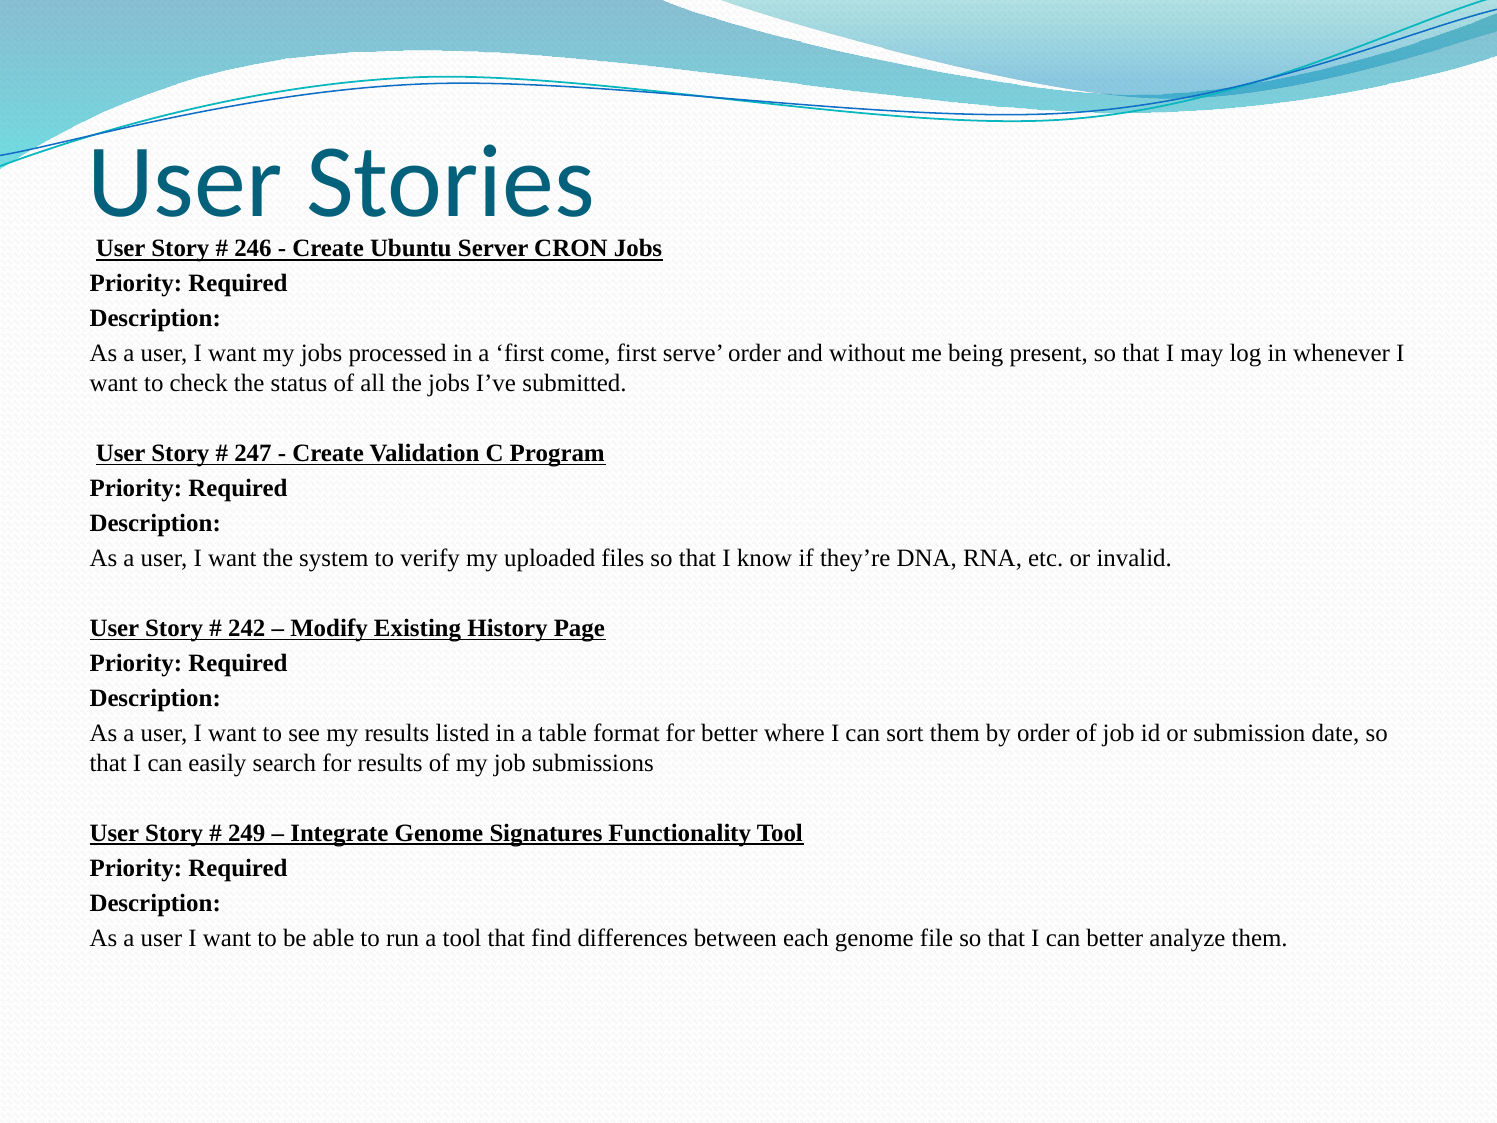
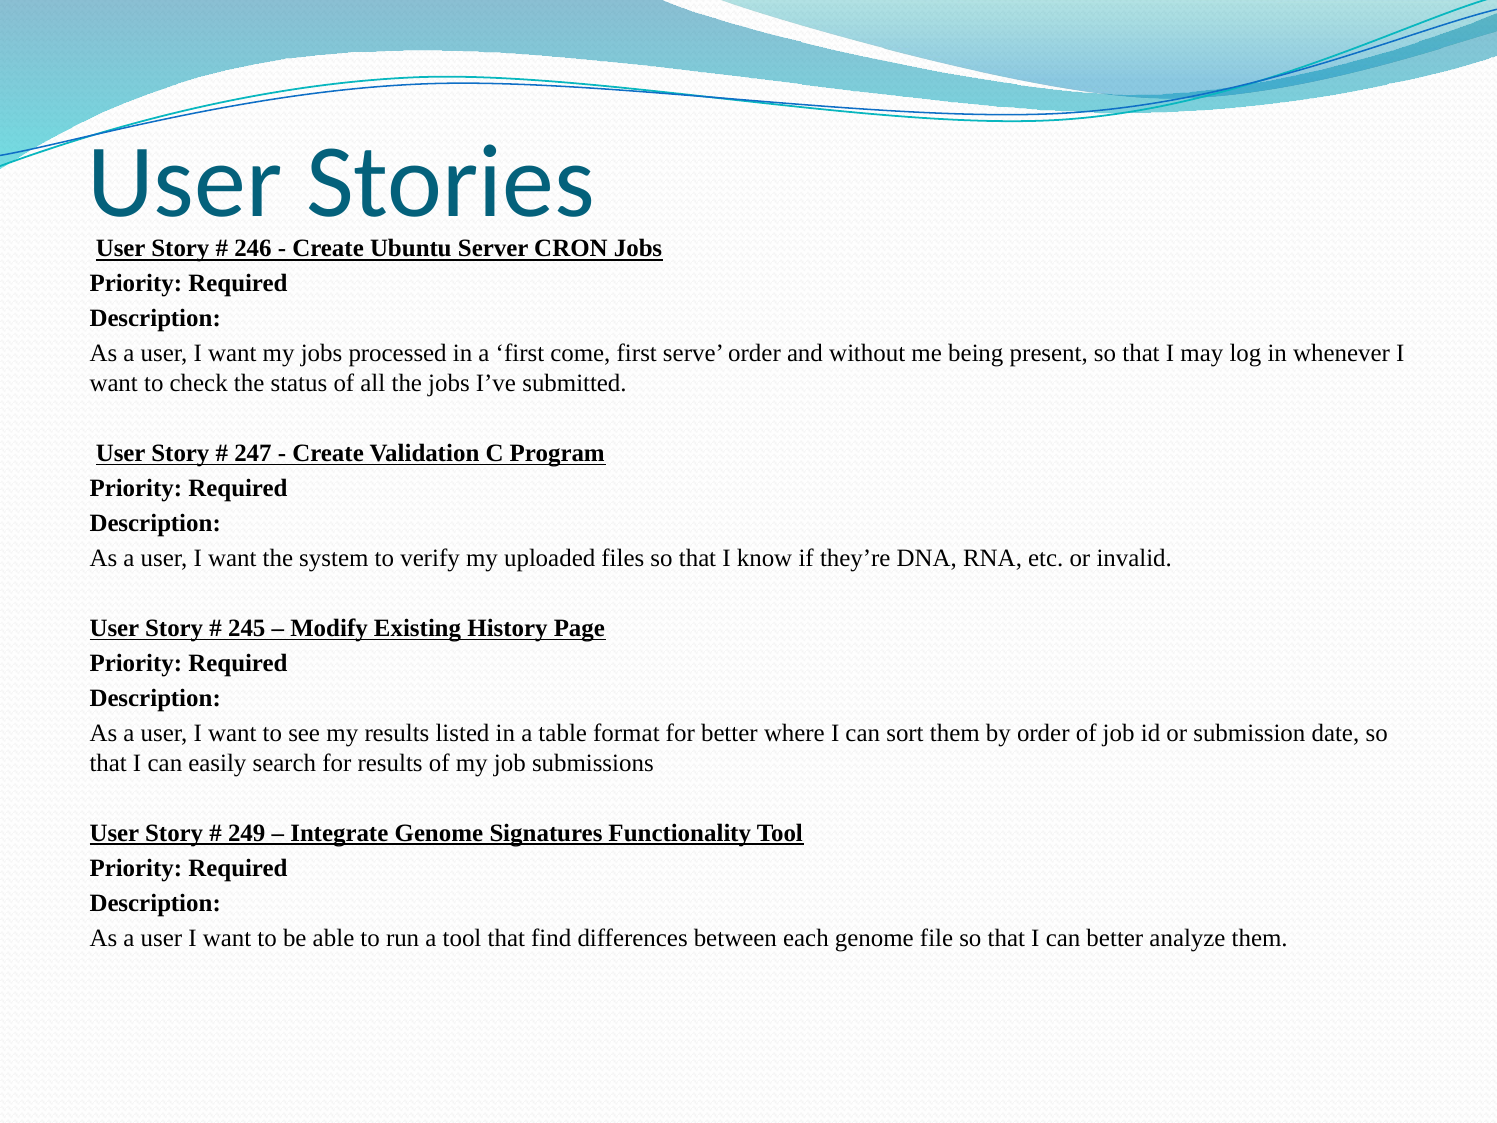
242: 242 -> 245
